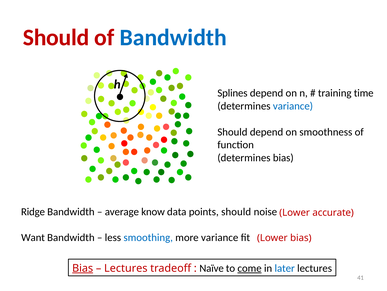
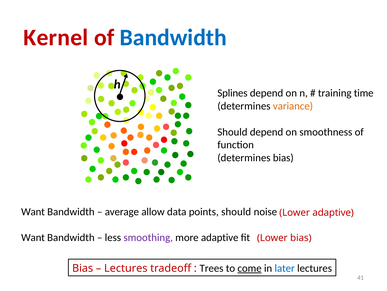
Should at (56, 37): Should -> Kernel
variance at (293, 106) colour: blue -> orange
Ridge at (33, 211): Ridge -> Want
know: know -> allow
Lower accurate: accurate -> adaptive
smoothing colour: blue -> purple
more variance: variance -> adaptive
Bias at (83, 268) underline: present -> none
Naïve: Naïve -> Trees
